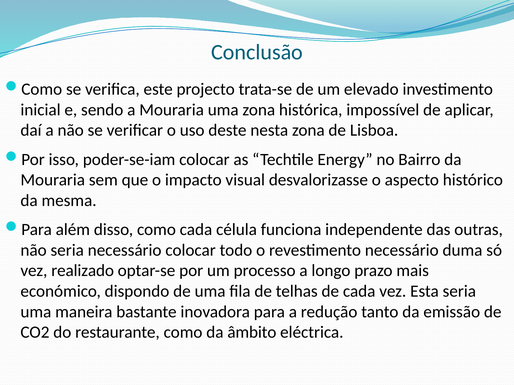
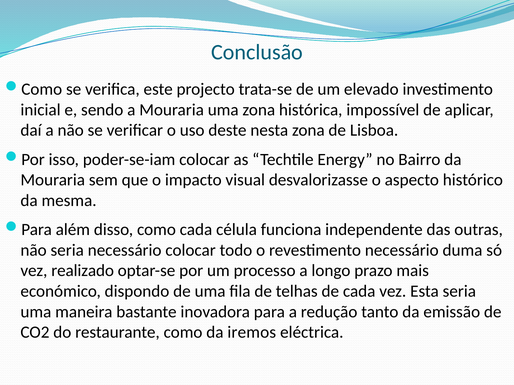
âmbito: âmbito -> iremos
